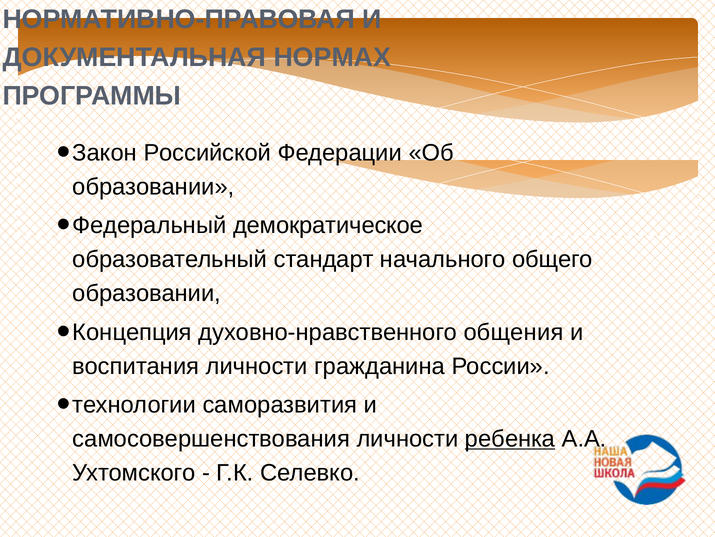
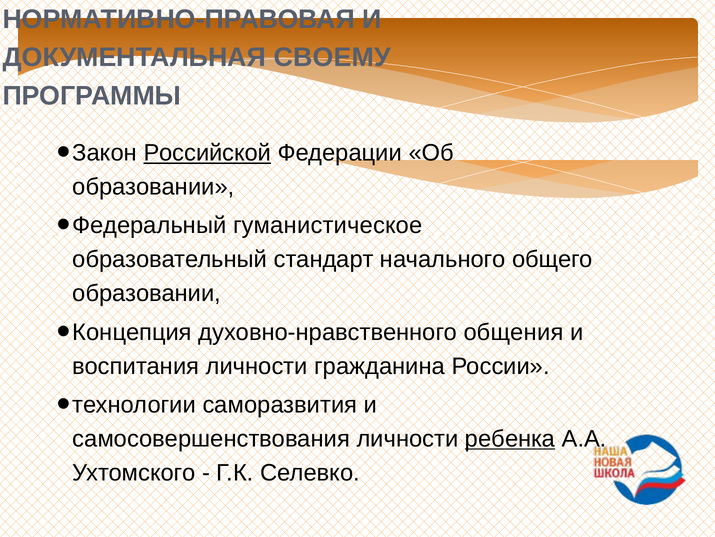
НОРМАХ: НОРМАХ -> СВОЕМУ
Российской underline: none -> present
демократическое: демократическое -> гуманистическое
